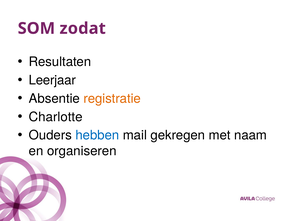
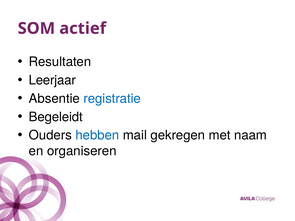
zodat: zodat -> actief
registratie colour: orange -> blue
Charlotte: Charlotte -> Begeleidt
